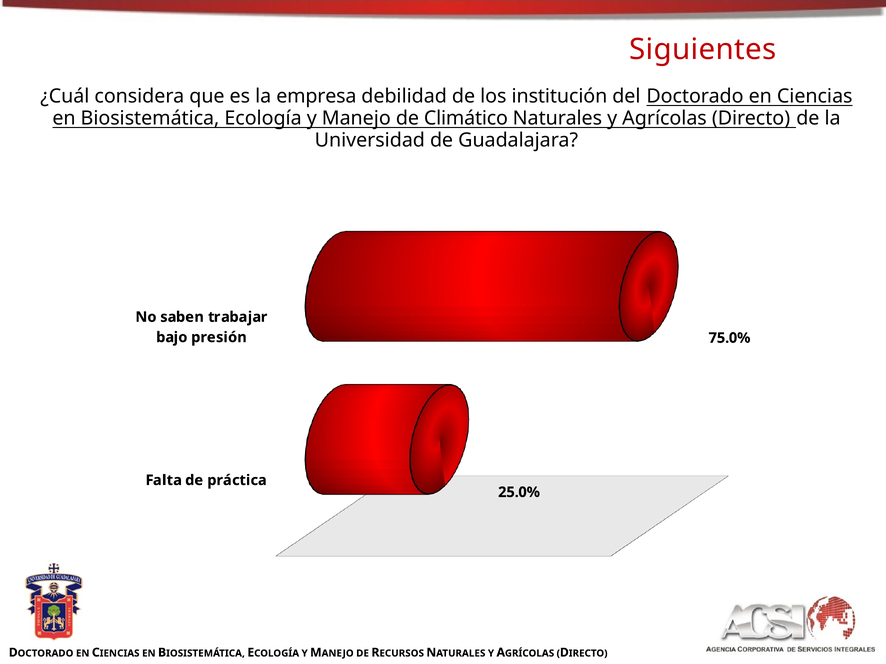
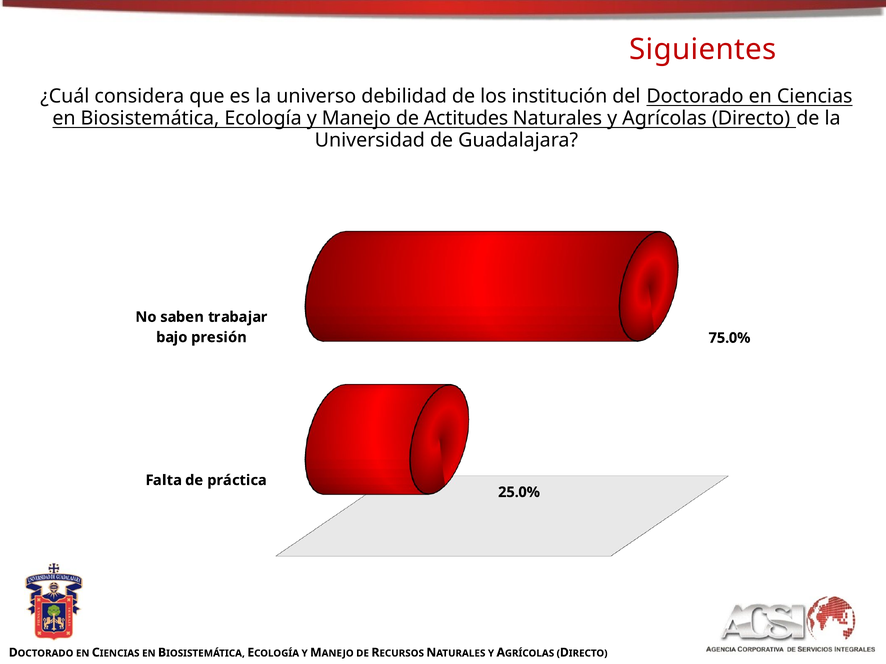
empresa: empresa -> universo
Climático: Climático -> Actitudes
